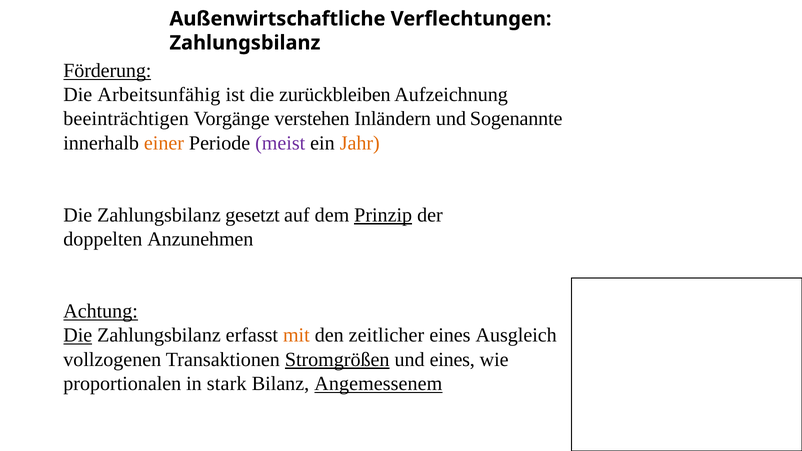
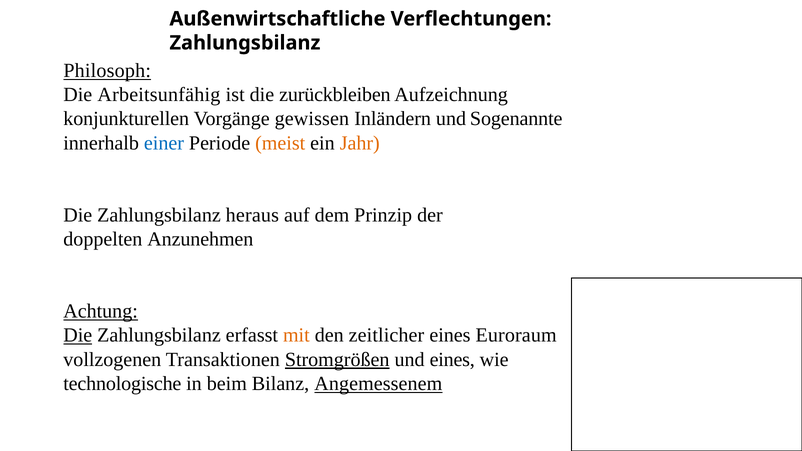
Förderung: Förderung -> Philosoph
beeinträchtigen: beeinträchtigen -> konjunkturellen
verstehen: verstehen -> gewissen
einer colour: orange -> blue
meist colour: purple -> orange
gesetzt: gesetzt -> heraus
Prinzip underline: present -> none
Ausgleich: Ausgleich -> Euroraum
proportionalen: proportionalen -> technologische
stark: stark -> beim
